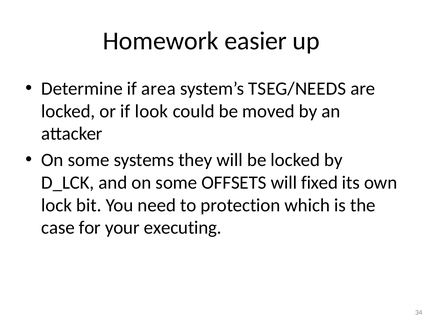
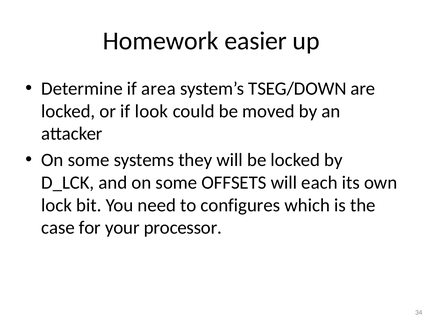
TSEG/NEEDS: TSEG/NEEDS -> TSEG/DOWN
fixed: fixed -> each
protection: protection -> configures
executing: executing -> processor
